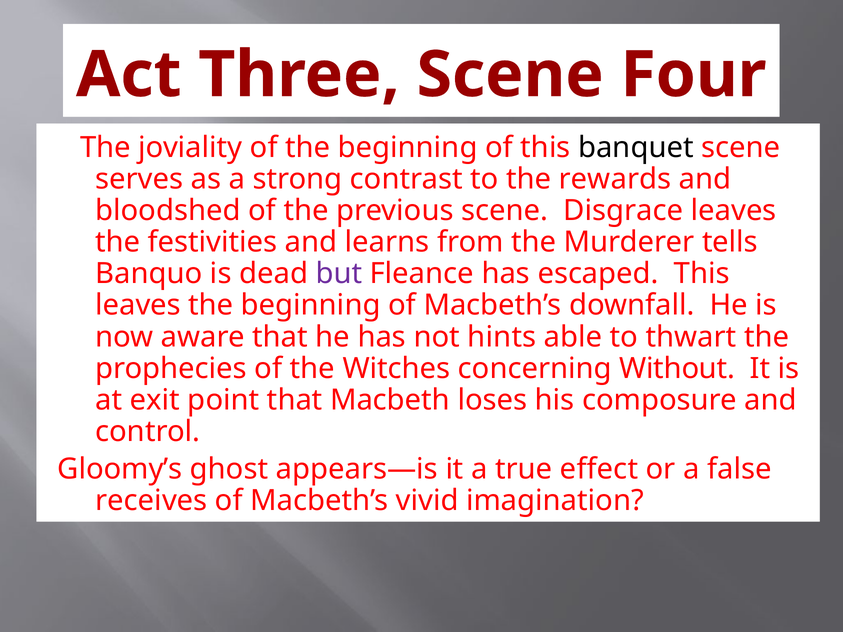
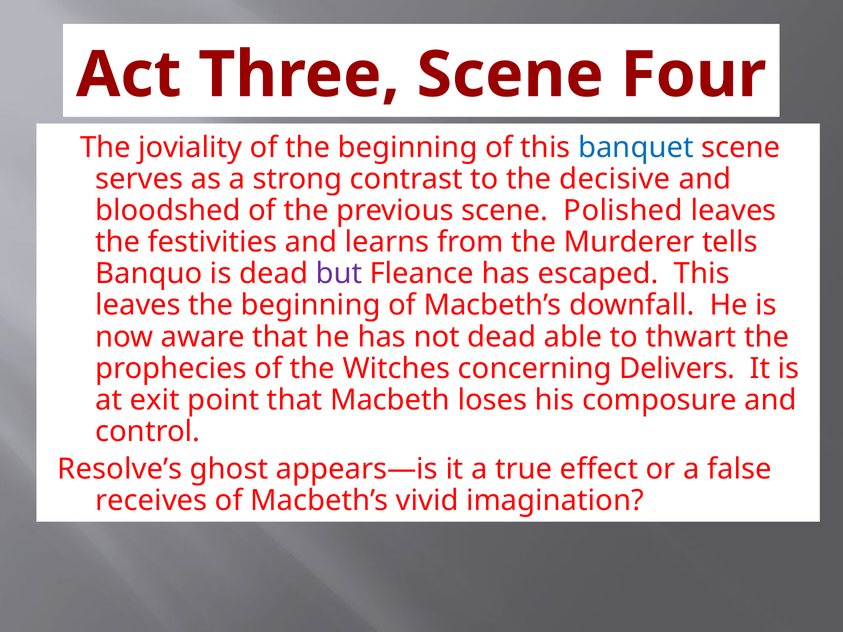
banquet colour: black -> blue
rewards: rewards -> decisive
Disgrace: Disgrace -> Polished
not hints: hints -> dead
Without: Without -> Delivers
Gloomy’s: Gloomy’s -> Resolve’s
